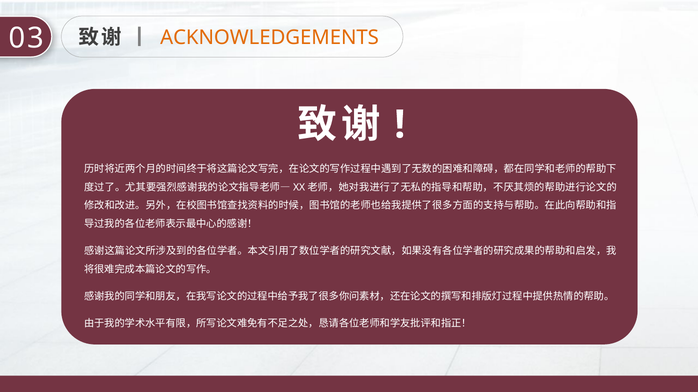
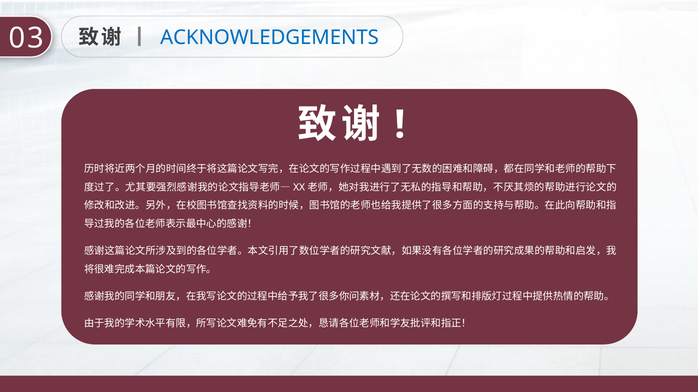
ACKNOWLEDGEMENTS colour: orange -> blue
